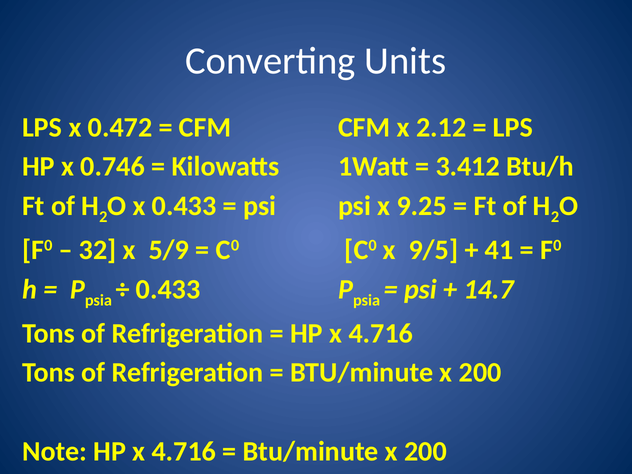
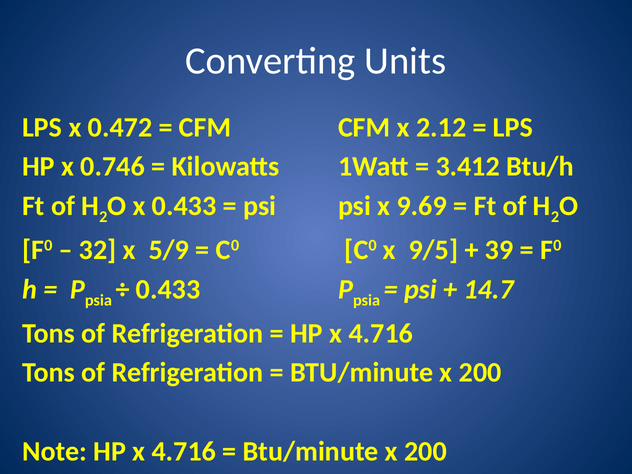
9.25: 9.25 -> 9.69
41: 41 -> 39
